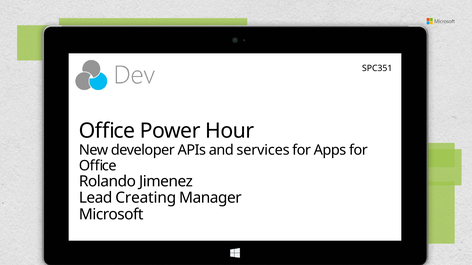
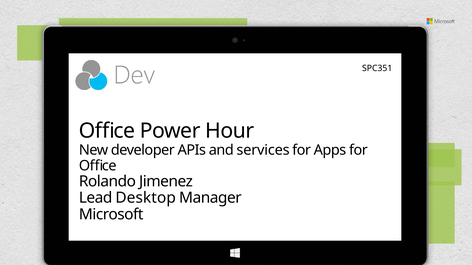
Creating: Creating -> Desktop
